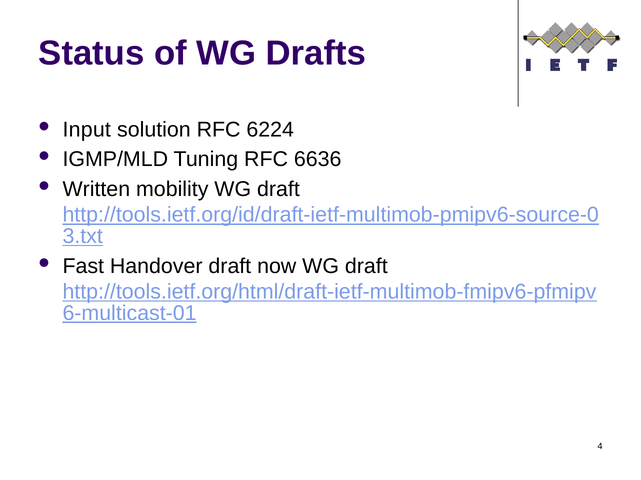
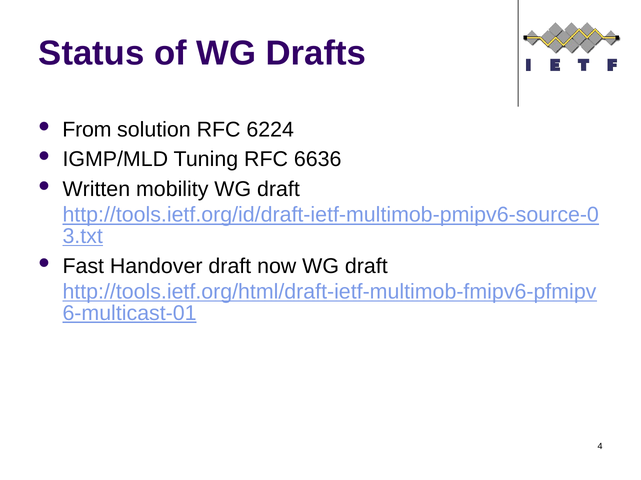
Input: Input -> From
